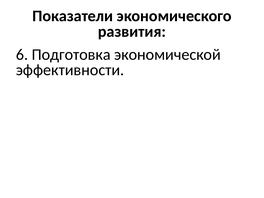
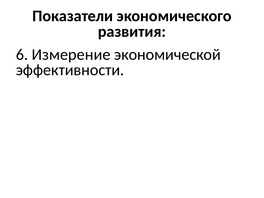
Подготовка: Подготовка -> Измерение
